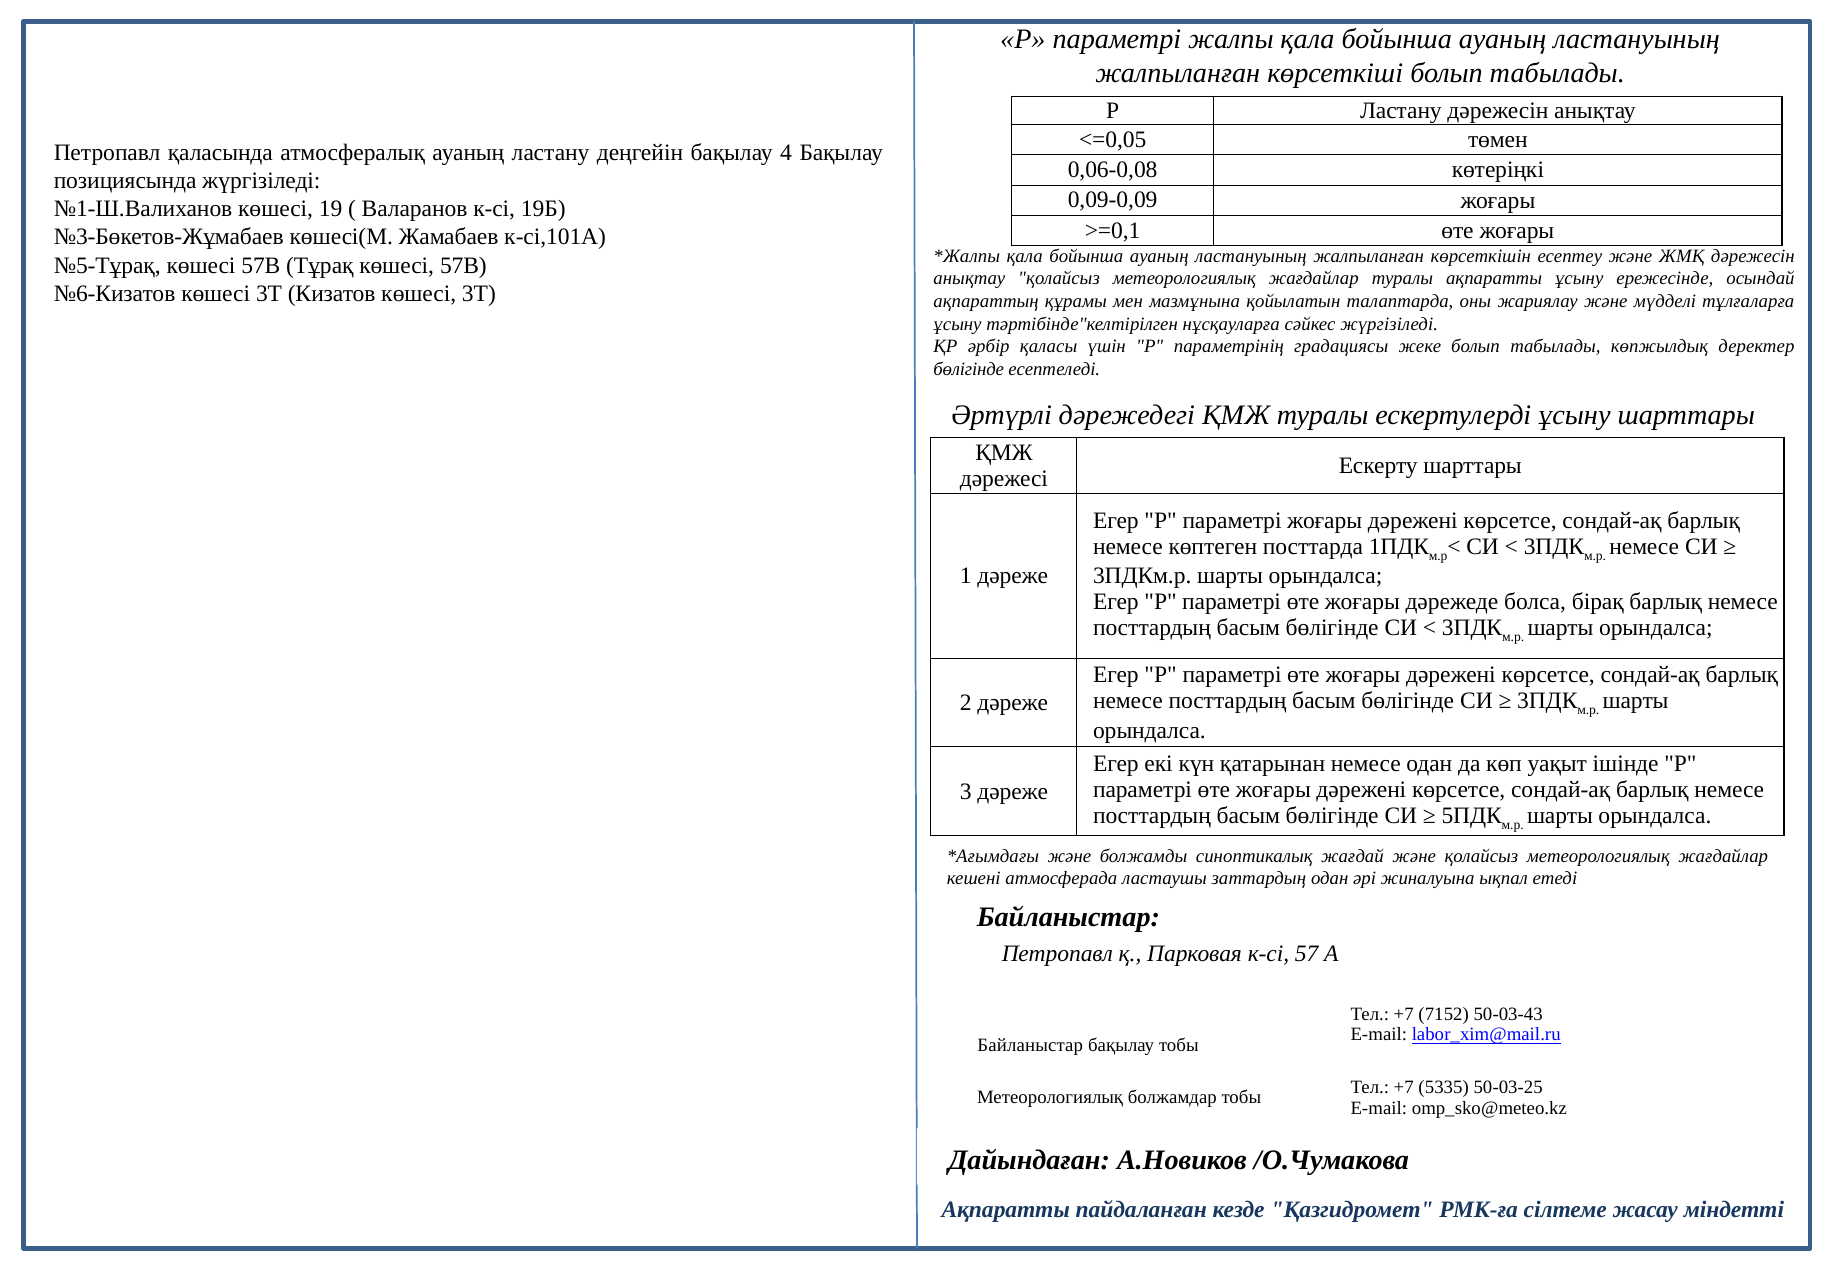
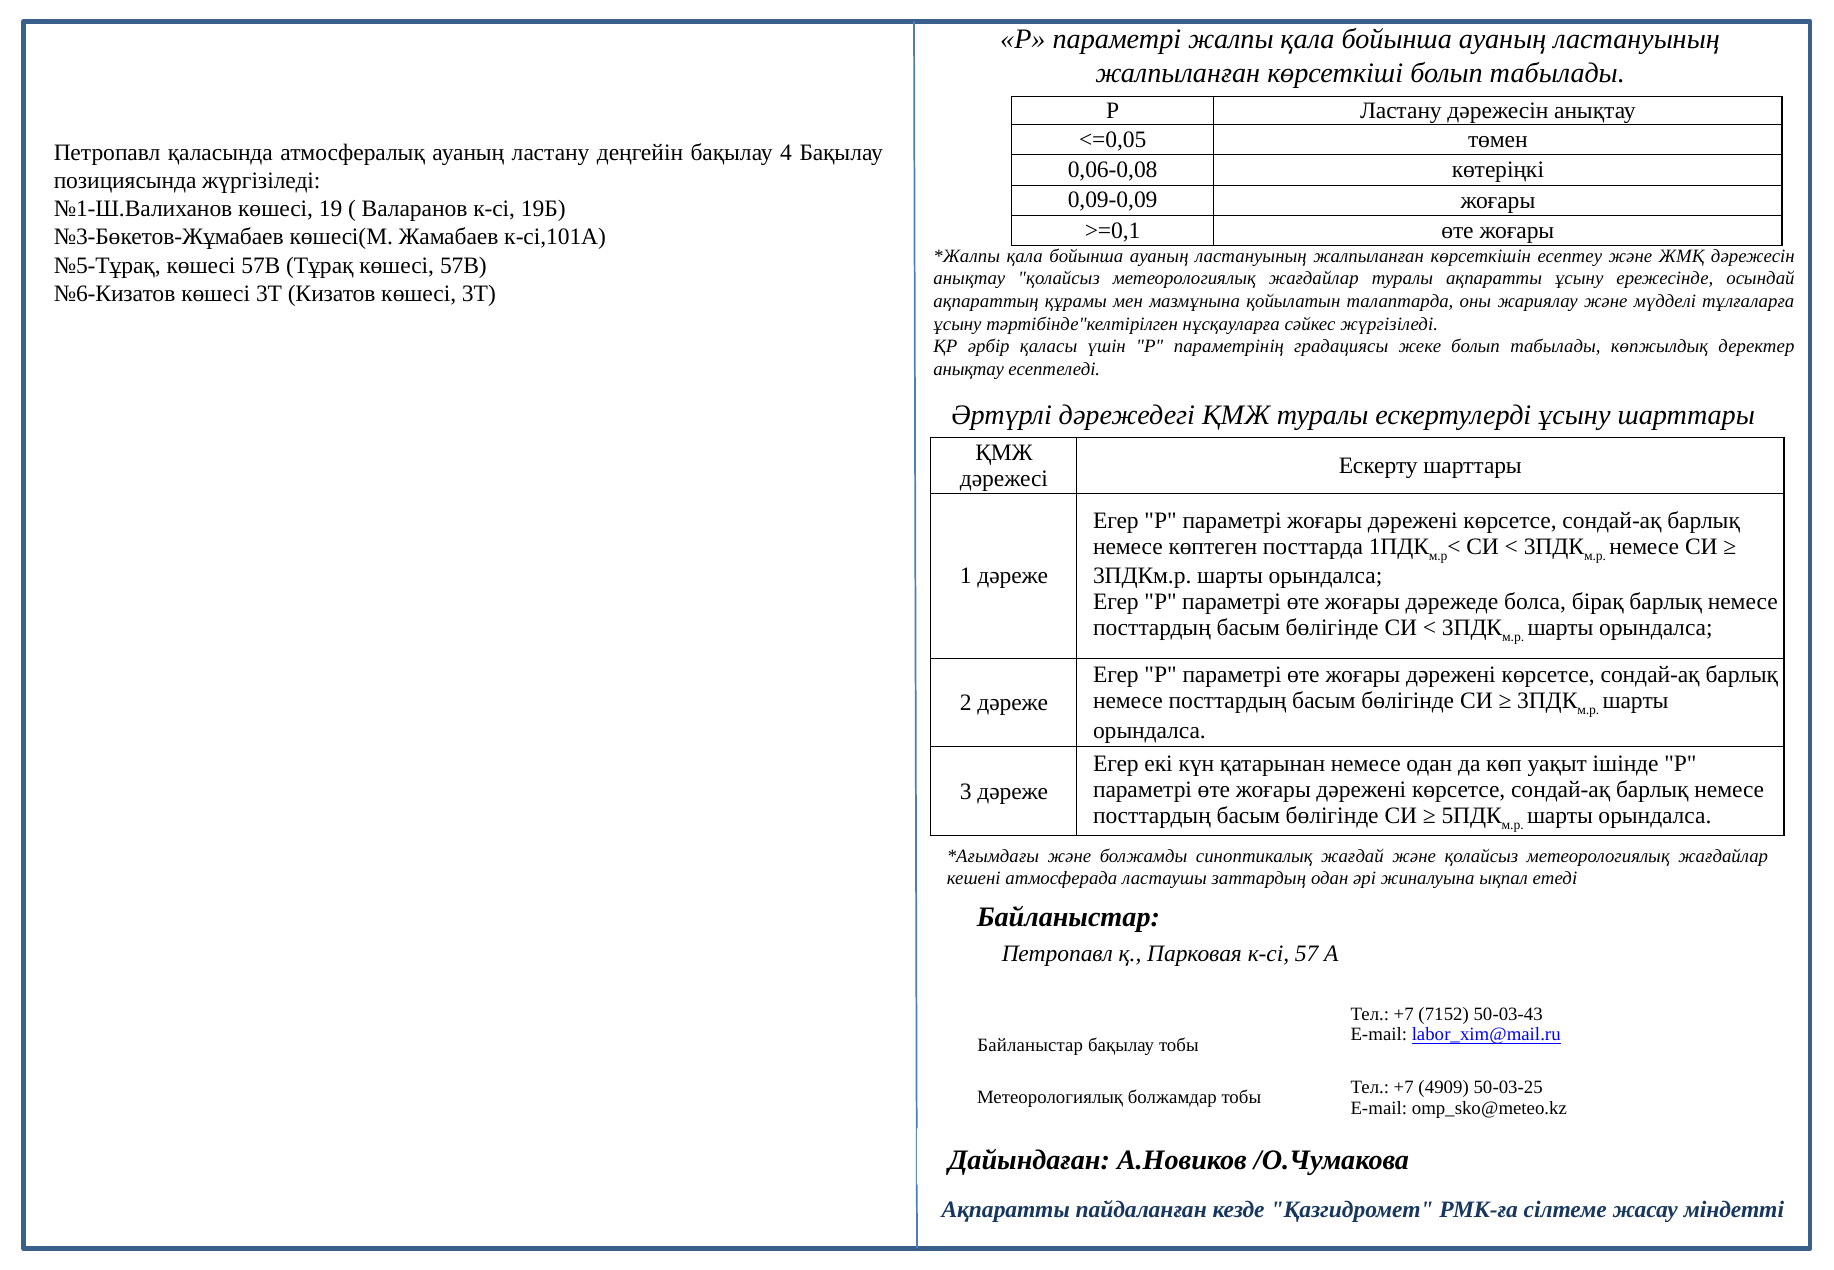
бөлігінде at (969, 369): бөлігінде -> анықтау
5335: 5335 -> 4909
